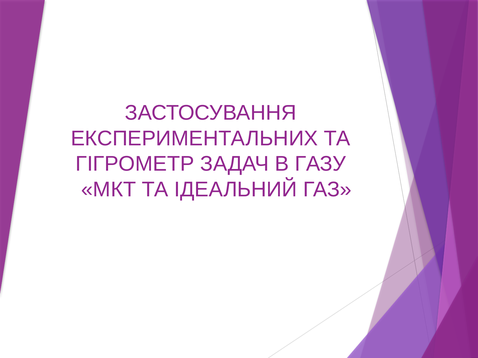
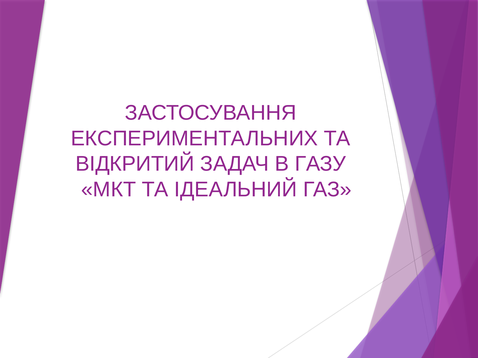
ГІГРОМЕТР: ГІГРОМЕТР -> ВІДКРИТИЙ
